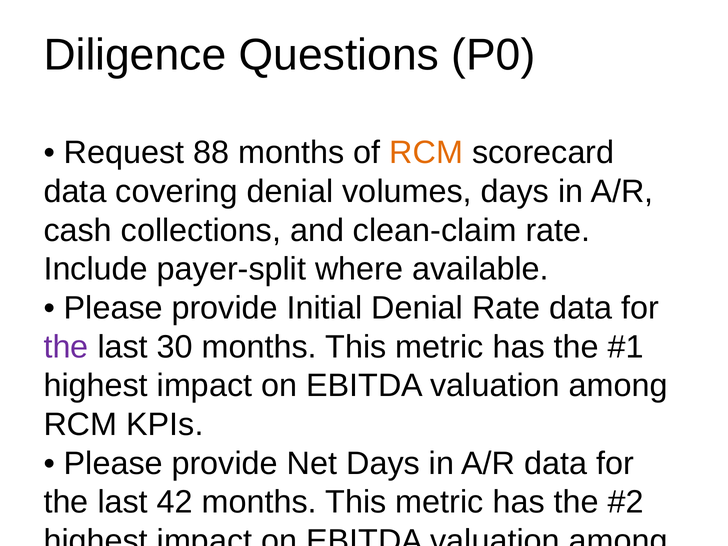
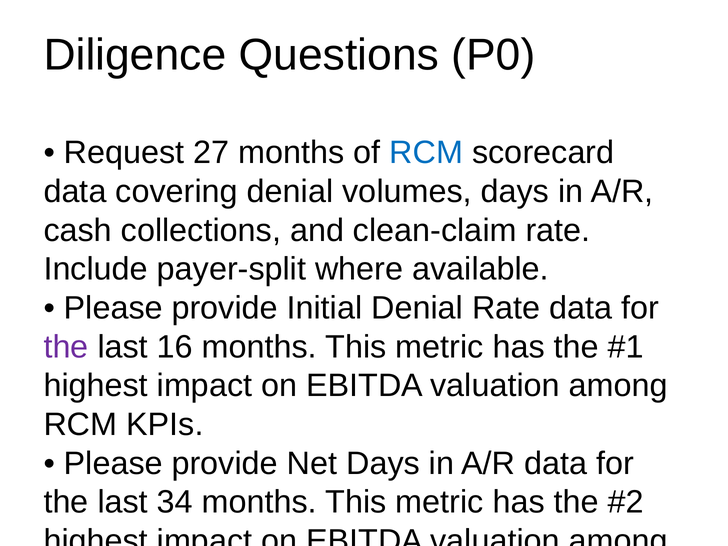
88: 88 -> 27
RCM at (426, 153) colour: orange -> blue
30: 30 -> 16
42: 42 -> 34
